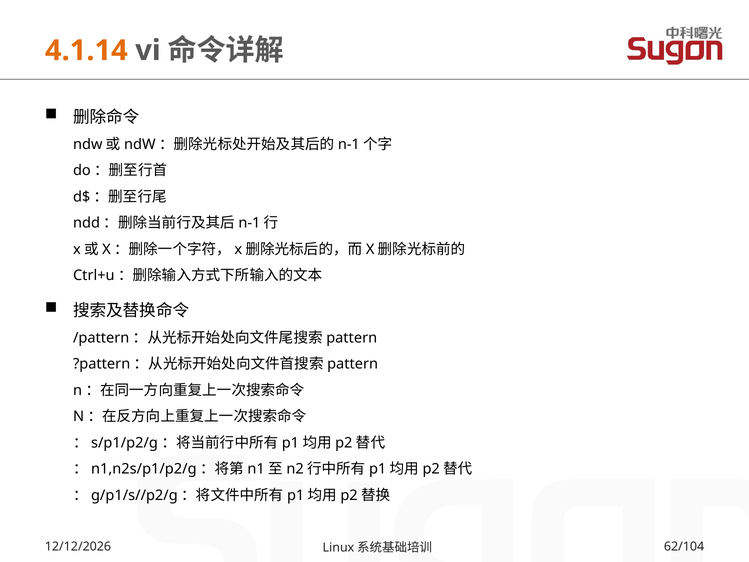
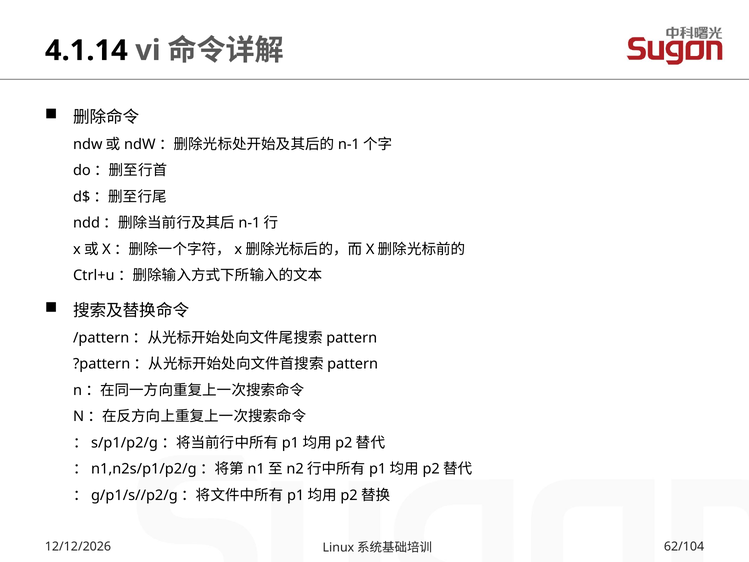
4.1.14 colour: orange -> black
